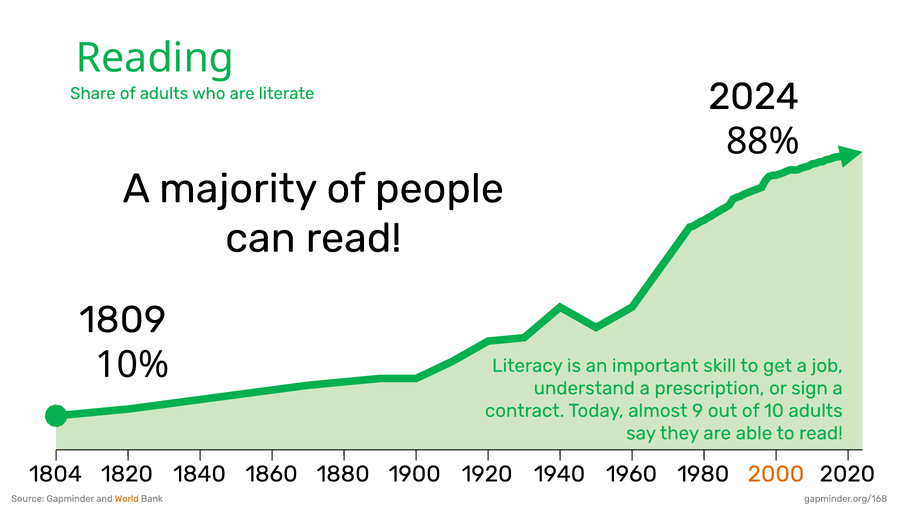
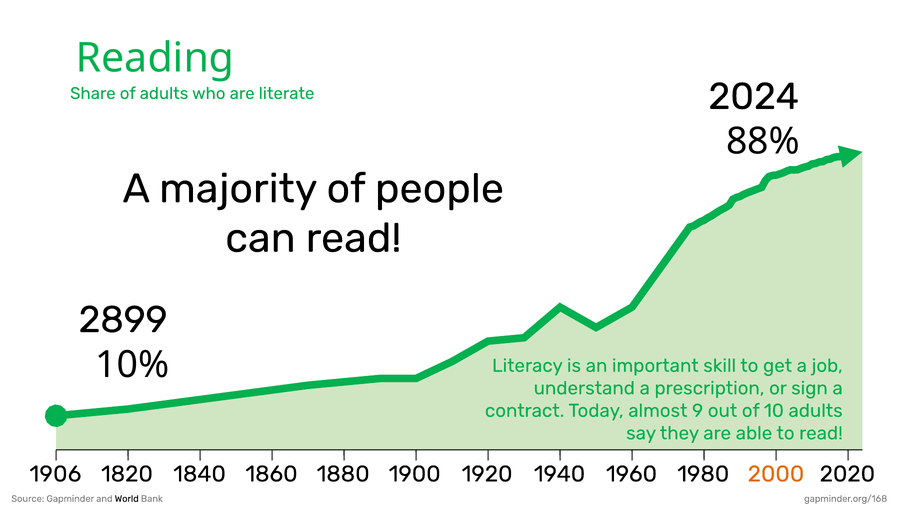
1809: 1809 -> 2899
1804: 1804 -> 1906
World colour: orange -> black
